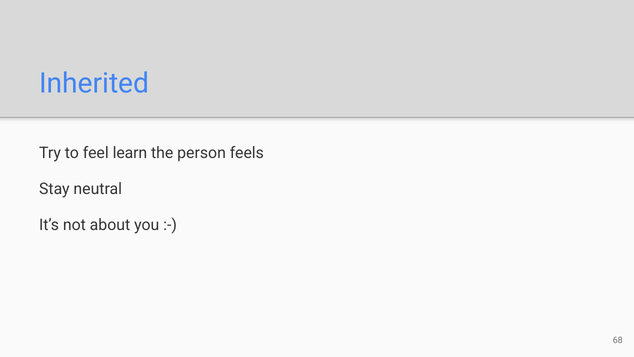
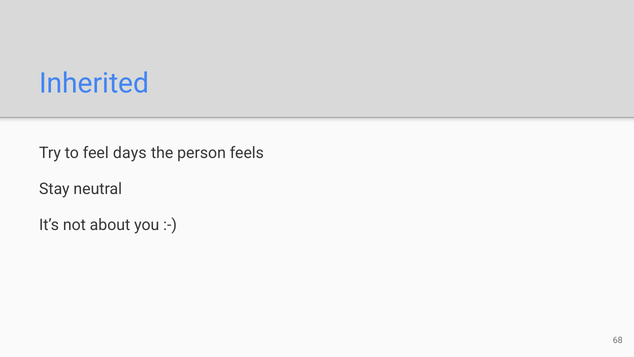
learn: learn -> days
